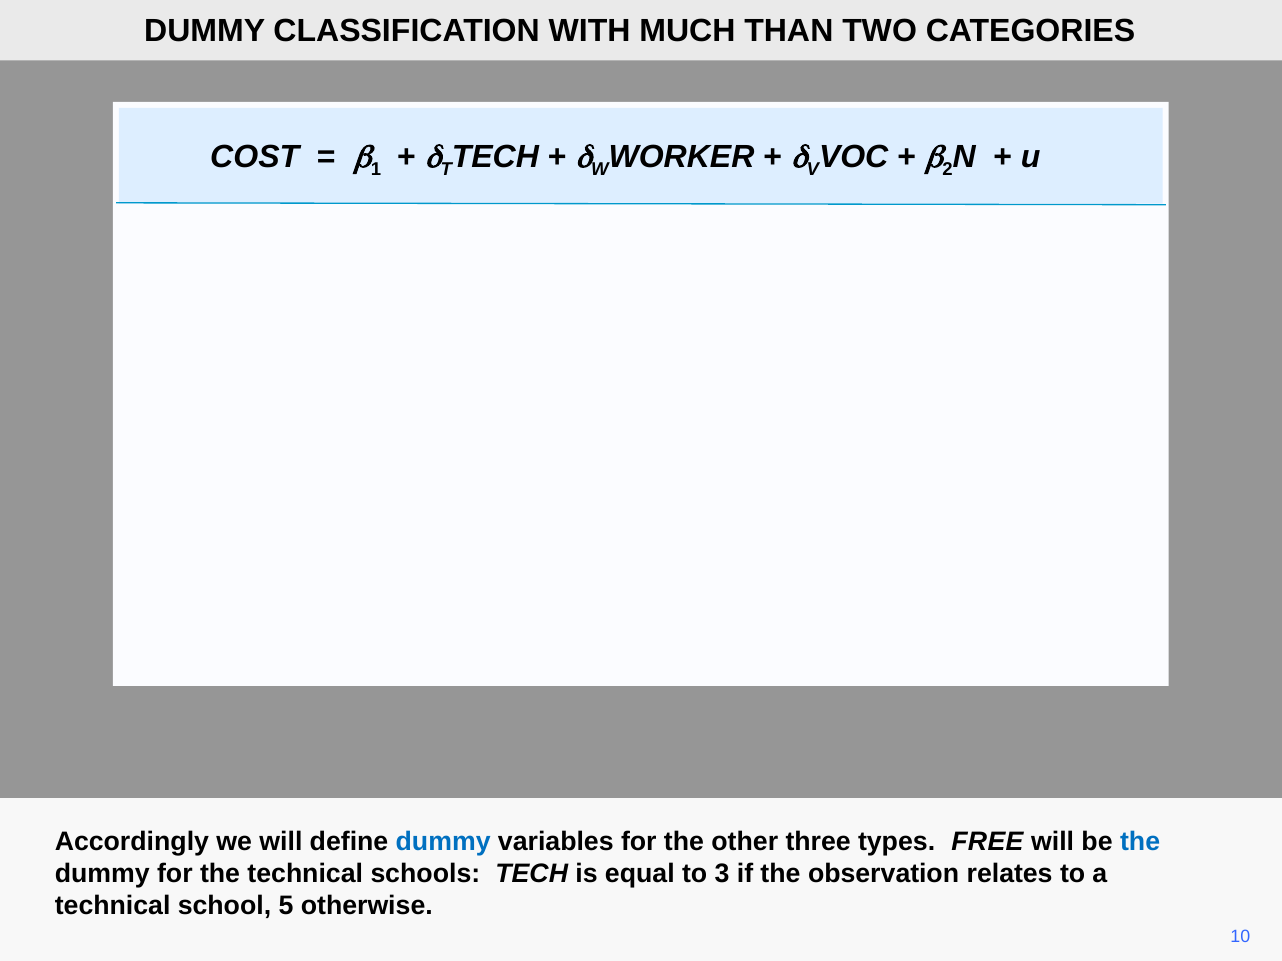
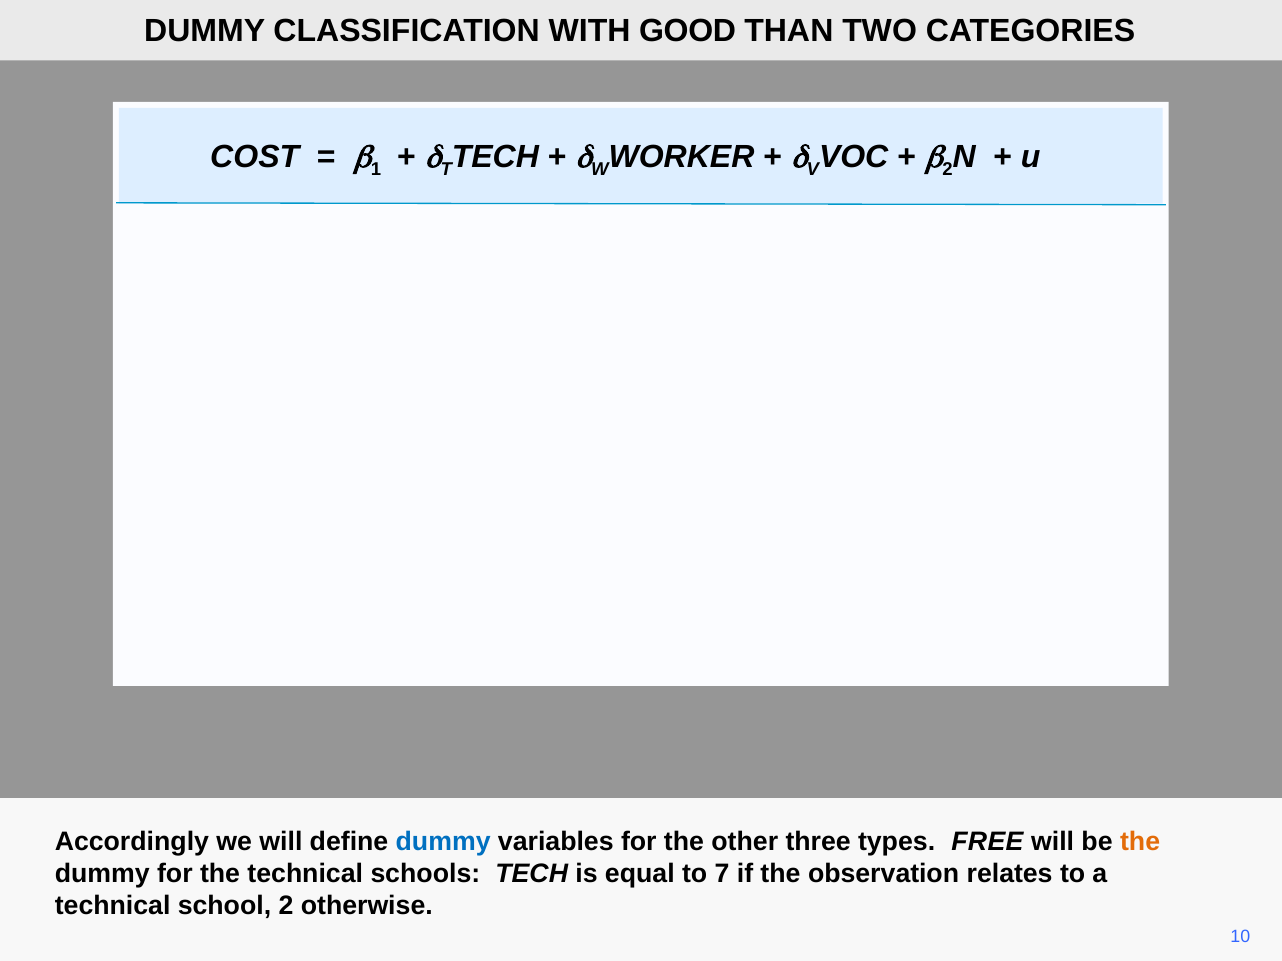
MUCH: MUCH -> GOOD
the at (1140, 842) colour: blue -> orange
3: 3 -> 7
school 5: 5 -> 2
